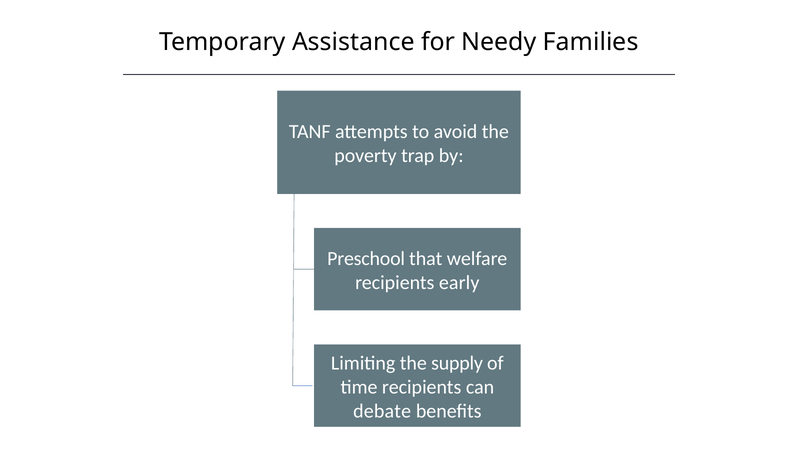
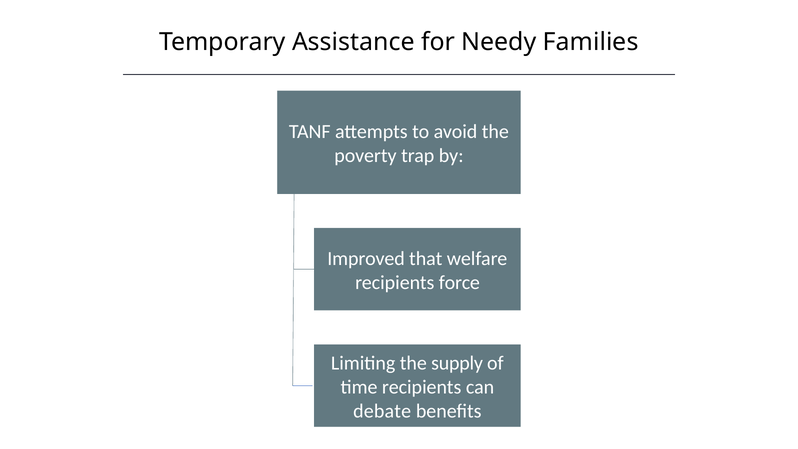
Preschool: Preschool -> Improved
early: early -> force
